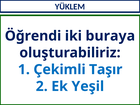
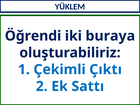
Taşır: Taşır -> Çıktı
Yeşil: Yeşil -> Sattı
